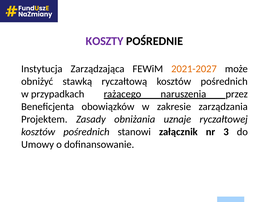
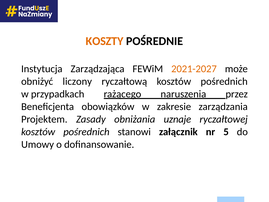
KOSZTY colour: purple -> orange
stawką: stawką -> liczony
3: 3 -> 5
